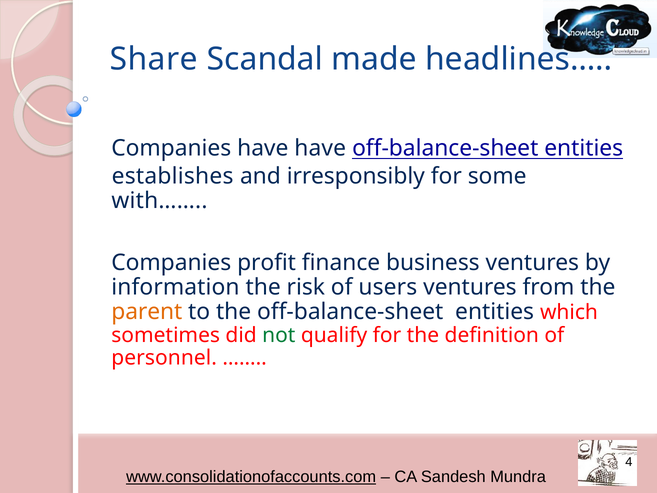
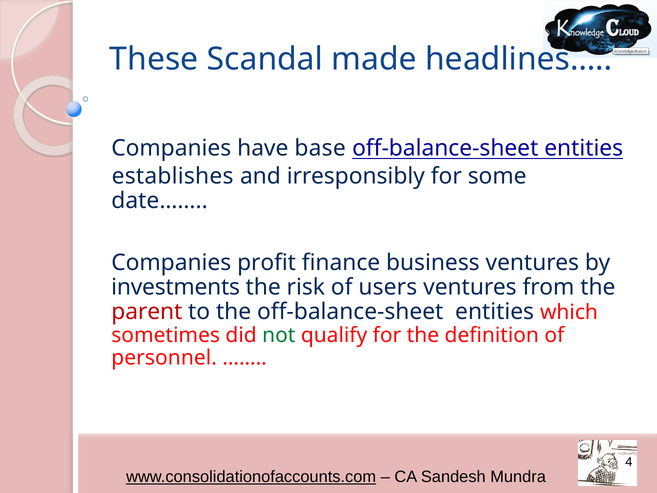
Share: Share -> These
have have: have -> base
with……: with…… -> date……
information: information -> investments
parent colour: orange -> red
